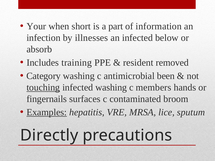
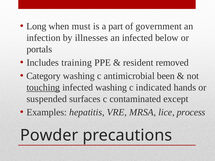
Your: Your -> Long
short: short -> must
information: information -> government
absorb: absorb -> portals
members: members -> indicated
fingernails: fingernails -> suspended
broom: broom -> except
Examples underline: present -> none
sputum: sputum -> process
Directly: Directly -> Powder
